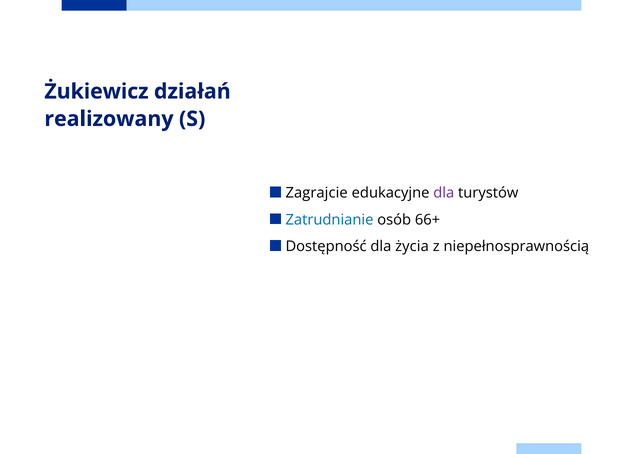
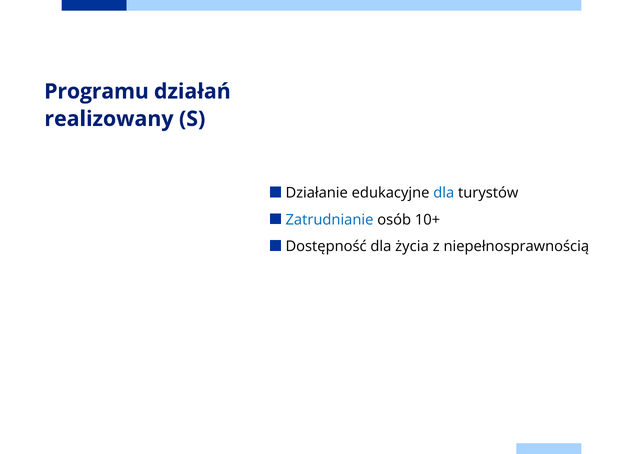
Żukiewicz: Żukiewicz -> Programu
Zagrajcie: Zagrajcie -> Działanie
dla at (444, 193) colour: purple -> blue
66+: 66+ -> 10+
